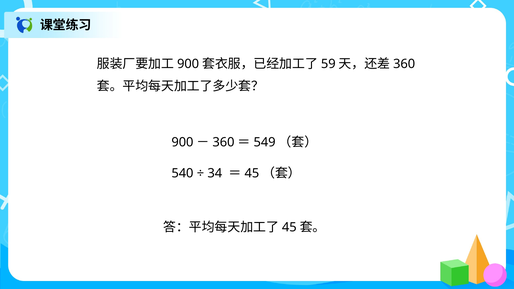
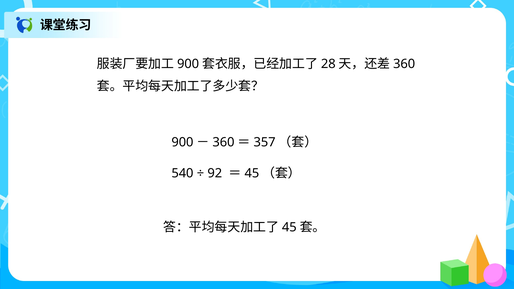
59: 59 -> 28
549: 549 -> 357
34: 34 -> 92
